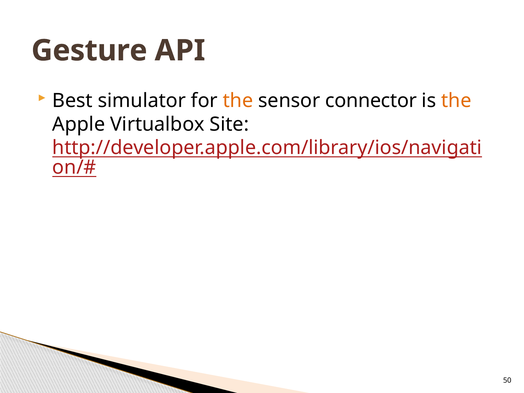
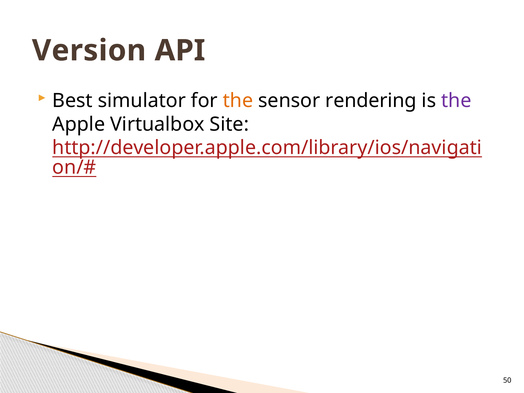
Gesture: Gesture -> Version
connector: connector -> rendering
the at (456, 101) colour: orange -> purple
